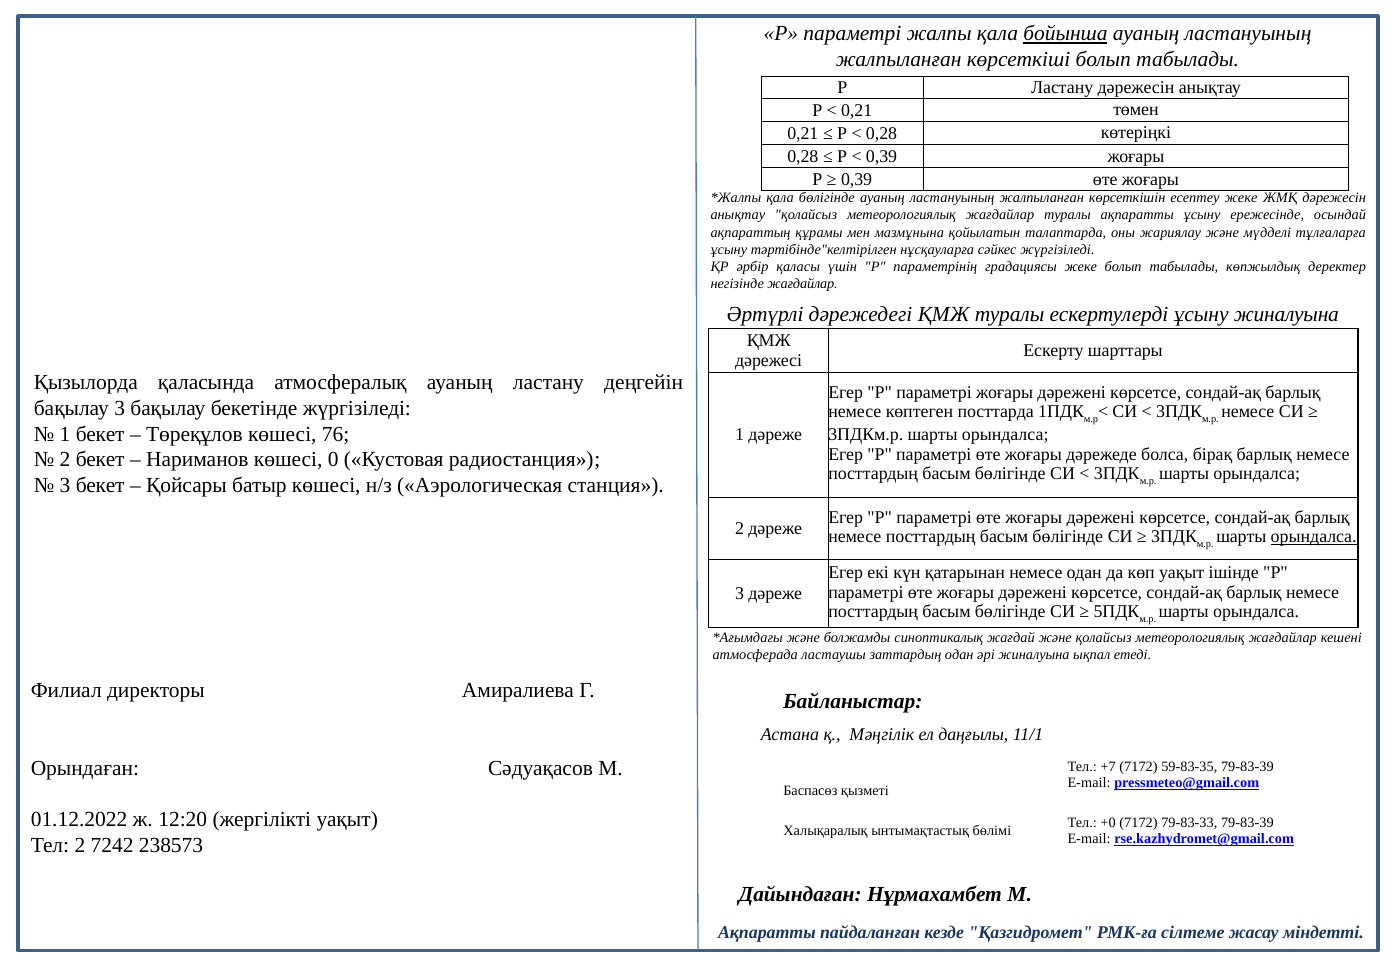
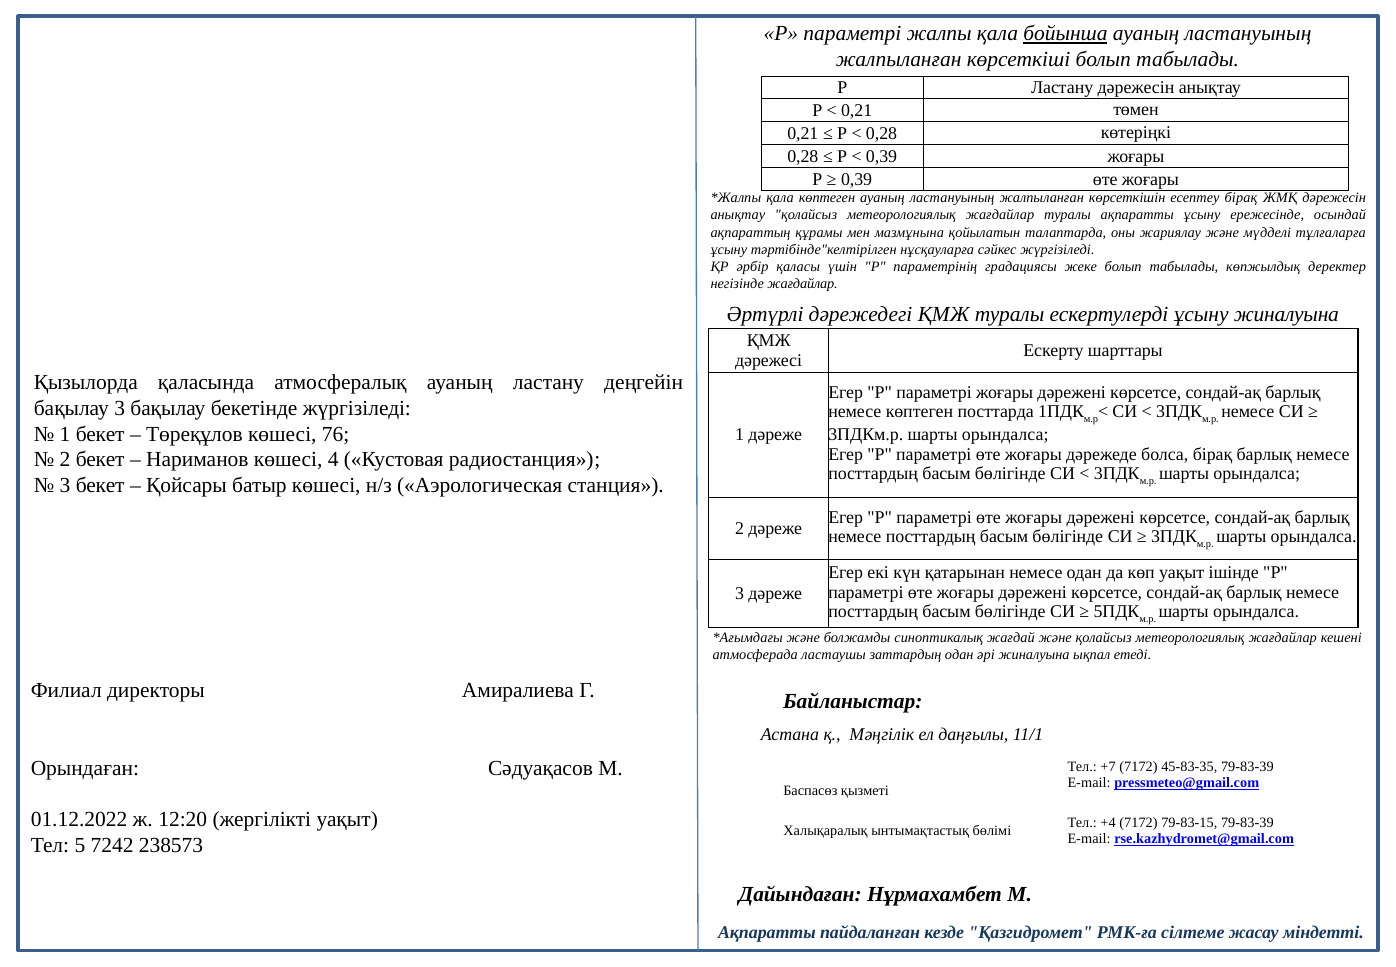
қала бөлігінде: бөлігінде -> көптеген
есептеу жеке: жеке -> бірақ
0: 0 -> 4
орындалса at (1314, 537) underline: present -> none
59-83-35: 59-83-35 -> 45-83-35
+0: +0 -> +4
79-83-33: 79-83-33 -> 79-83-15
Тел 2: 2 -> 5
